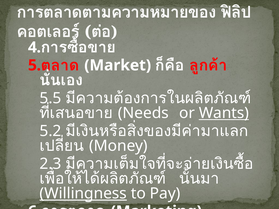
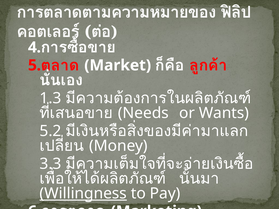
5.5: 5.5 -> 1.3
Wants underline: present -> none
2.3: 2.3 -> 3.3
